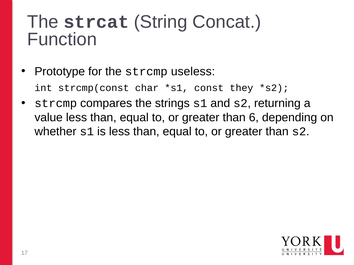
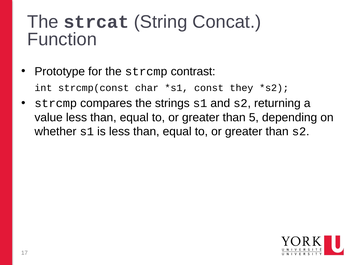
useless: useless -> contrast
6: 6 -> 5
